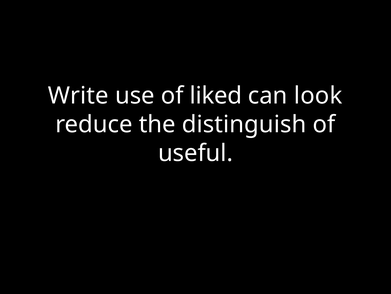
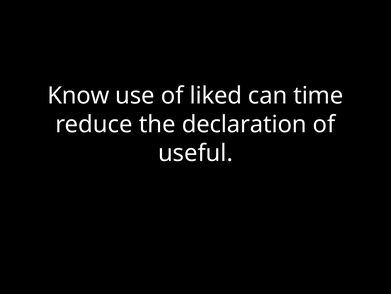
Write: Write -> Know
look: look -> time
distinguish: distinguish -> declaration
